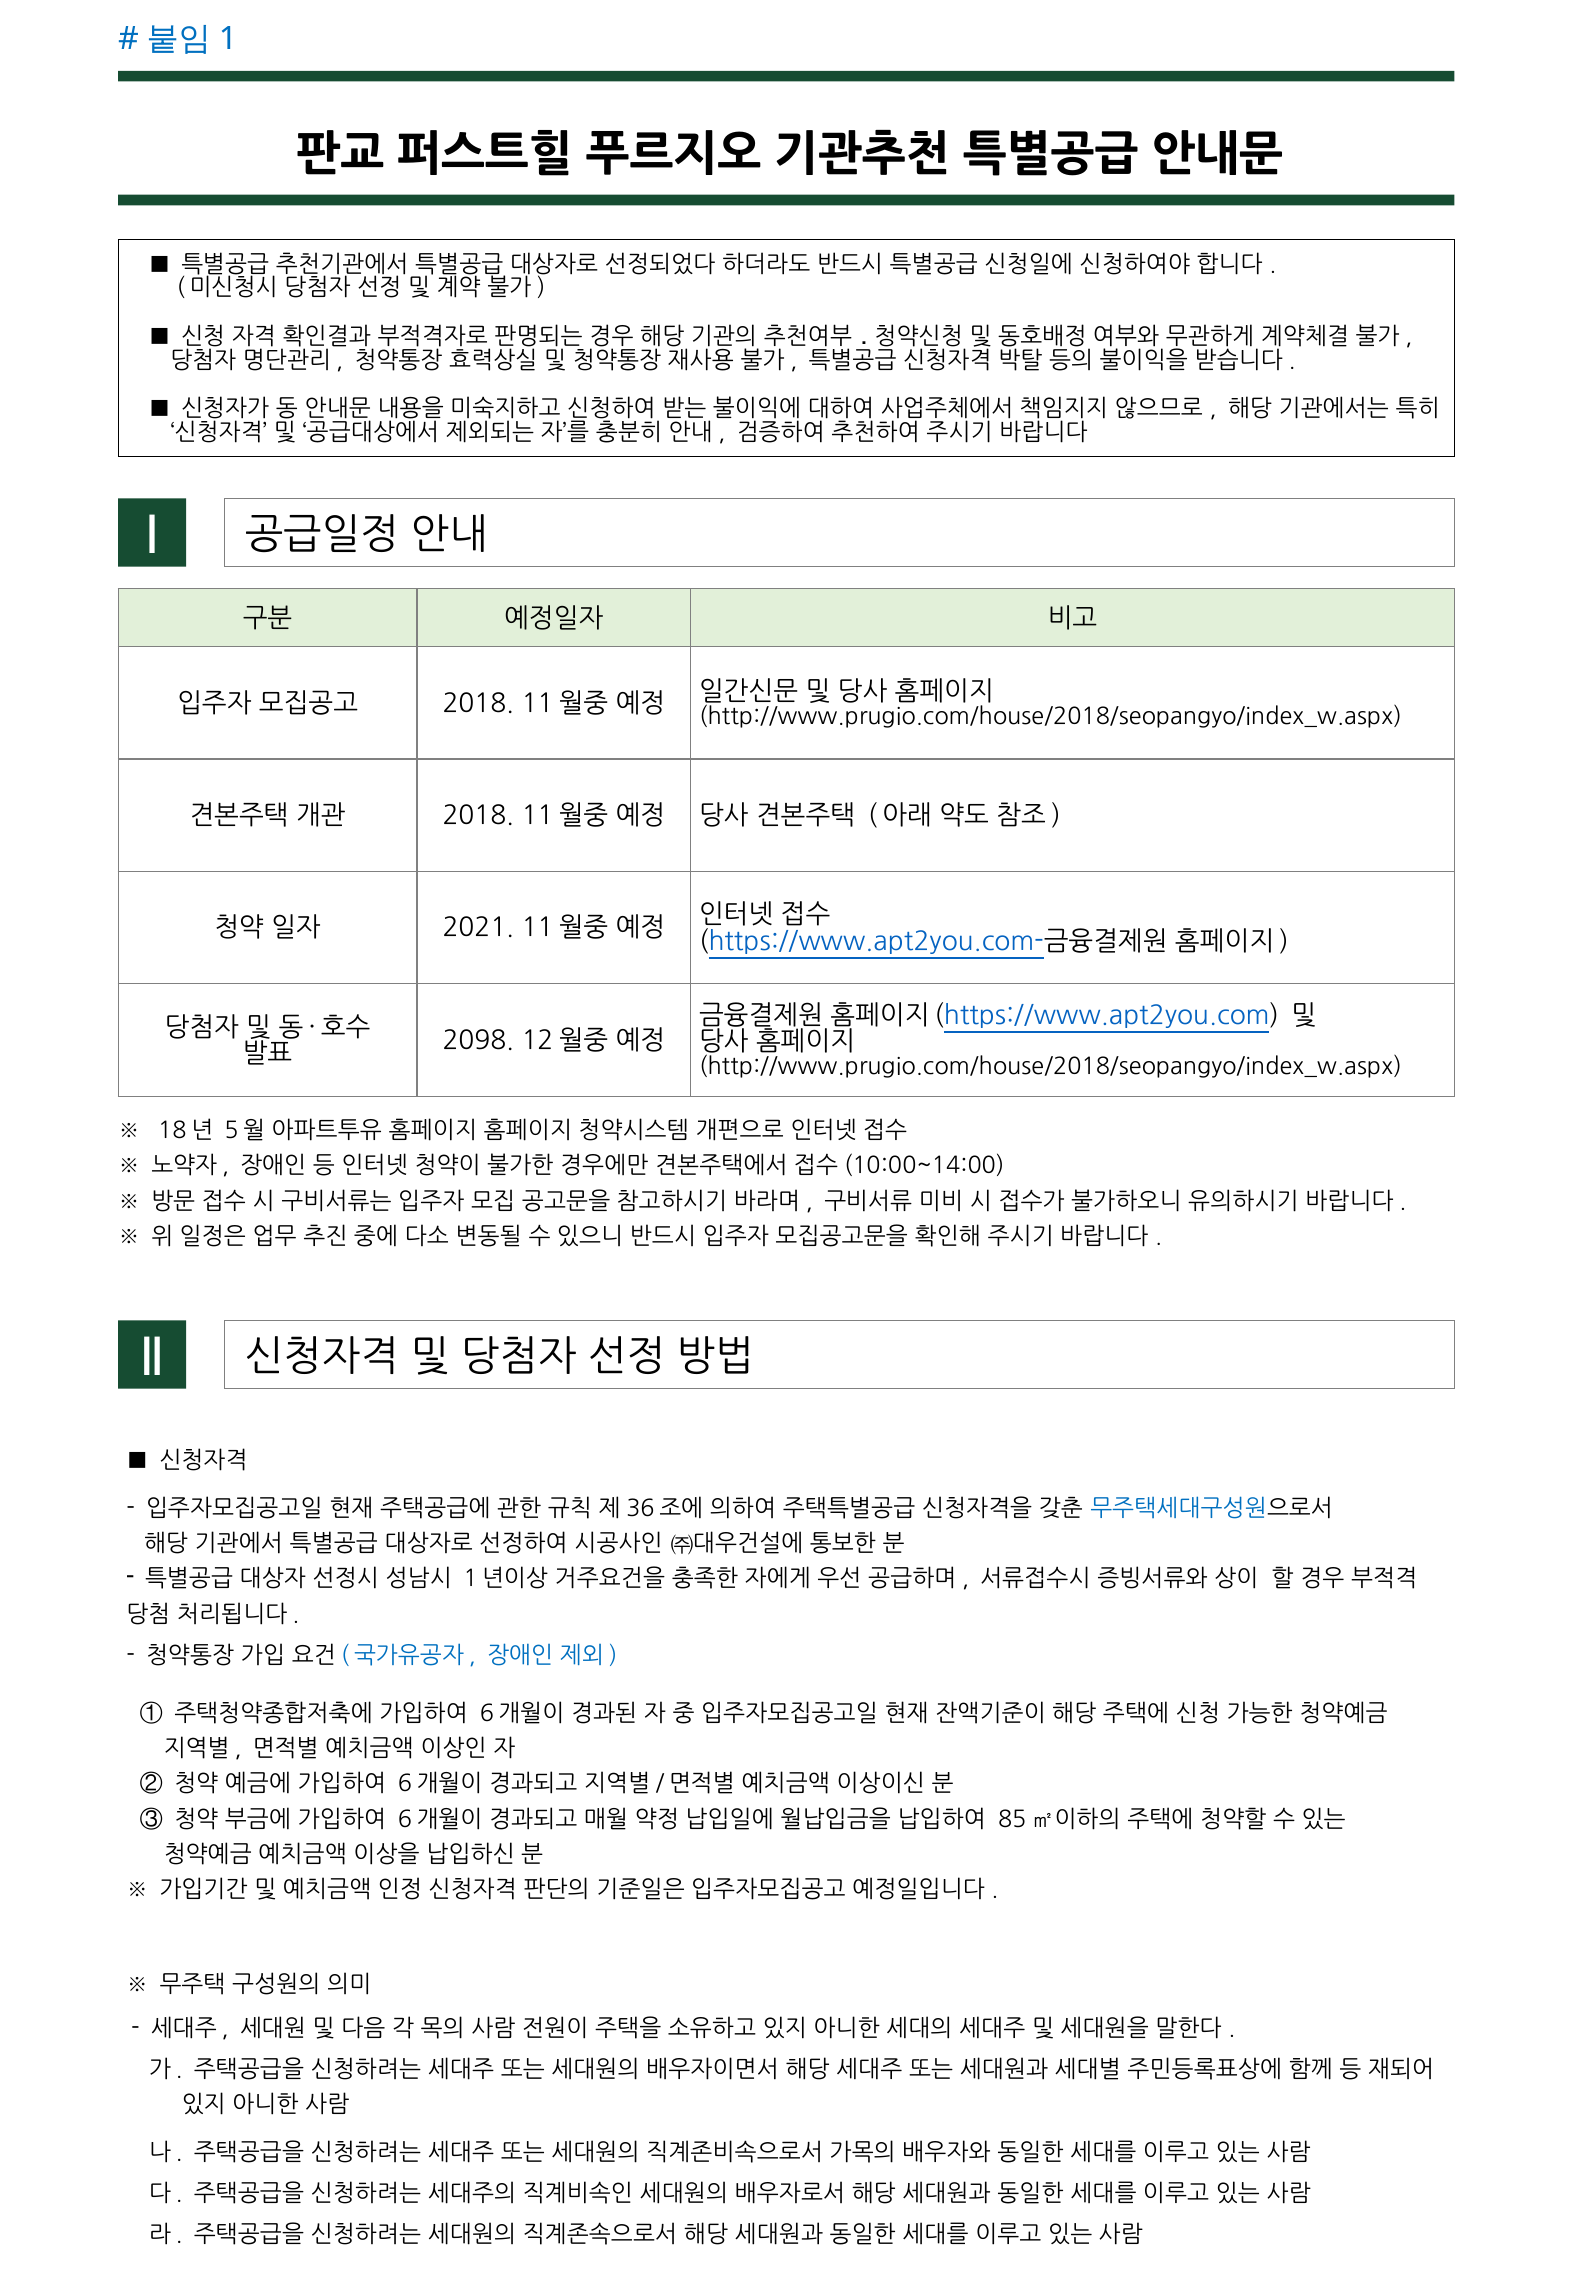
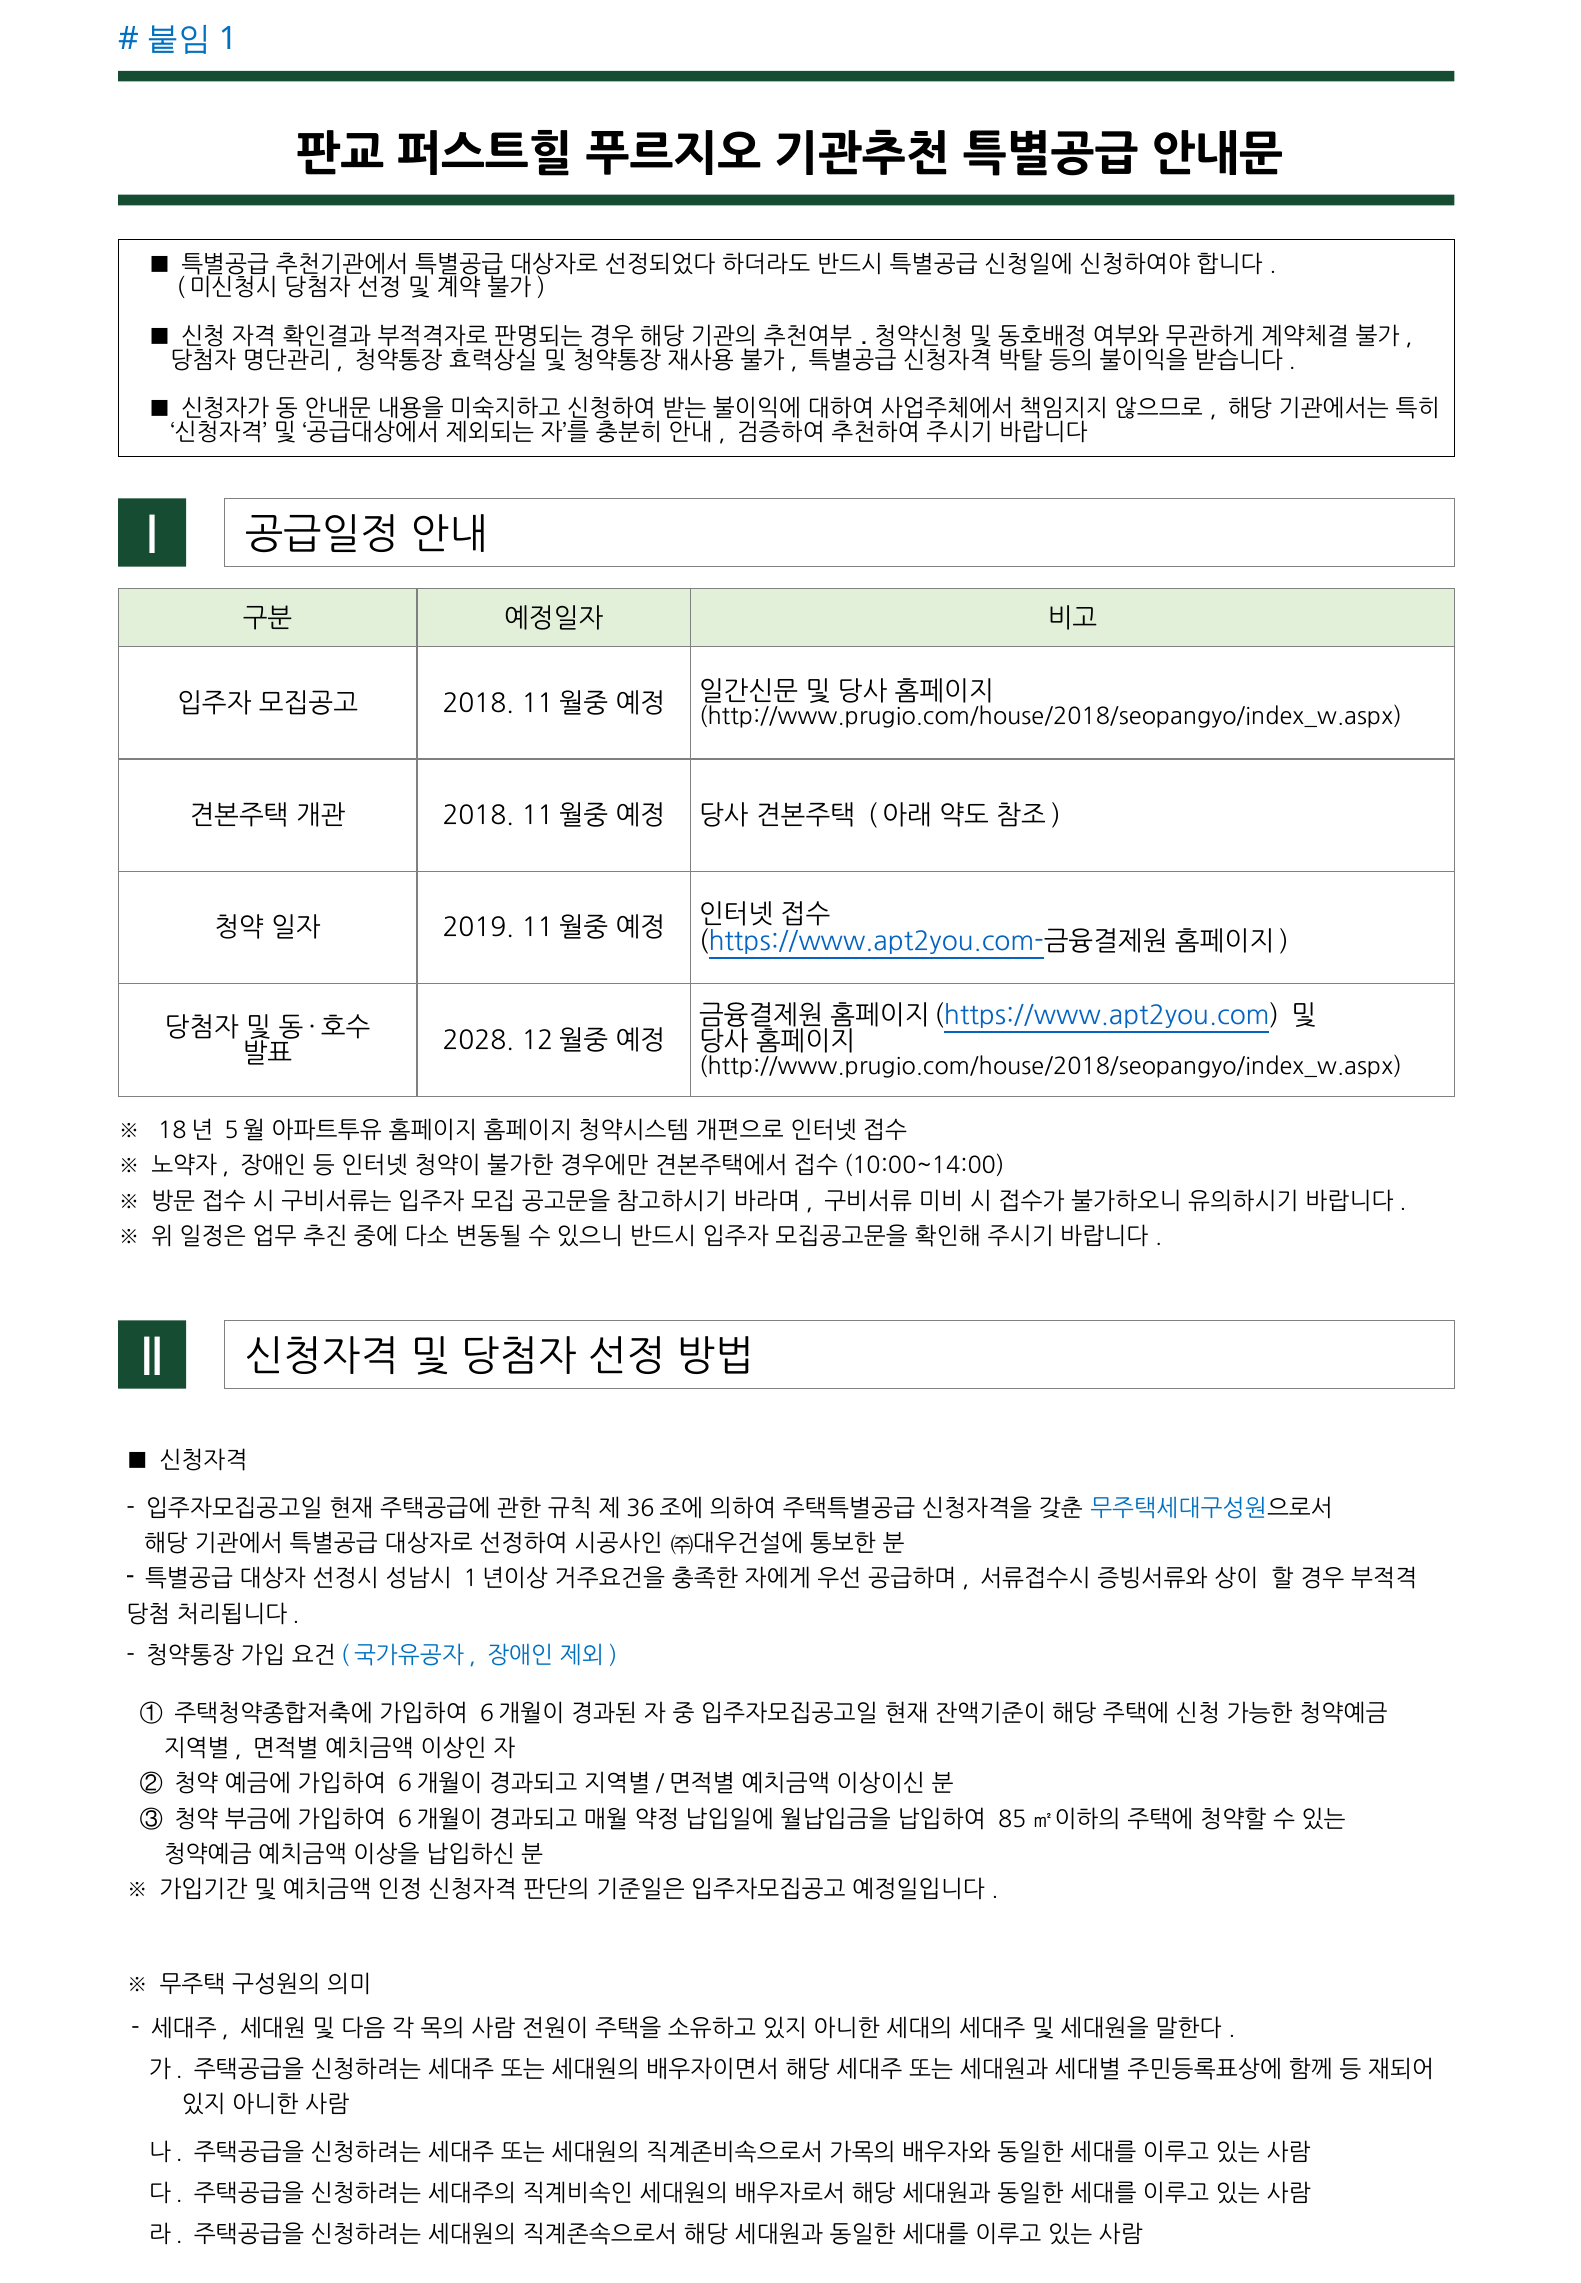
2021: 2021 -> 2019
2098: 2098 -> 2028
